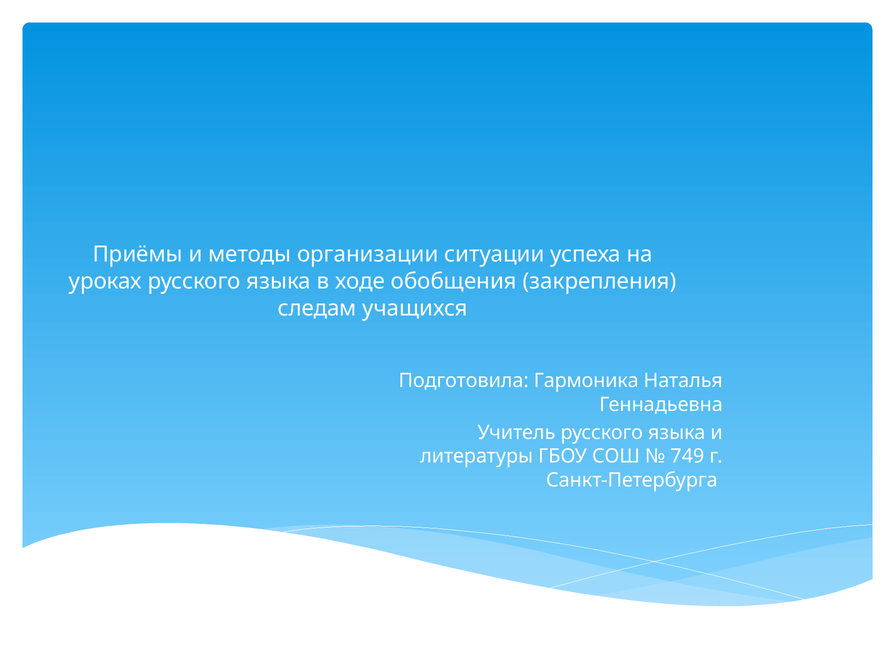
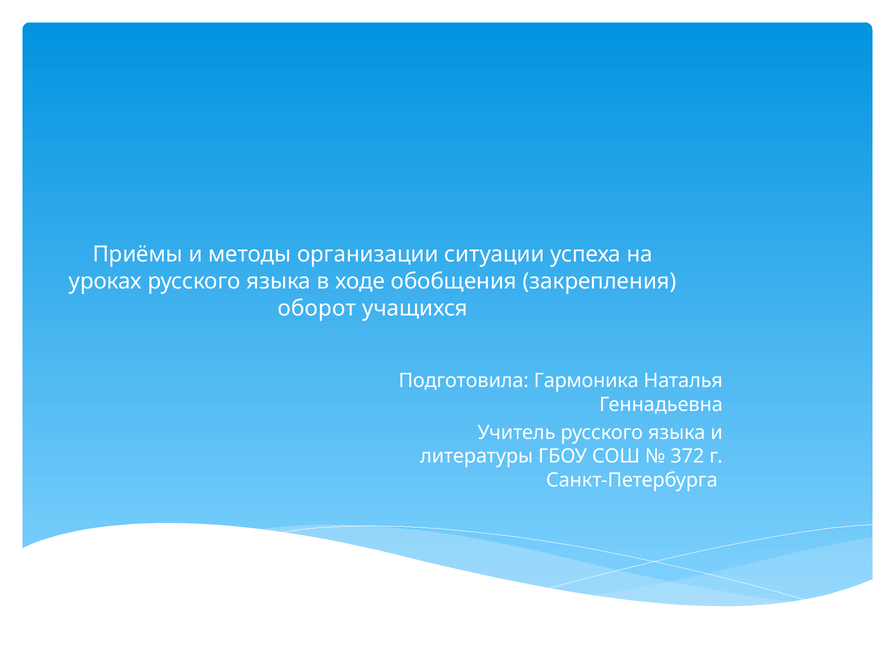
следам: следам -> оборот
749: 749 -> 372
